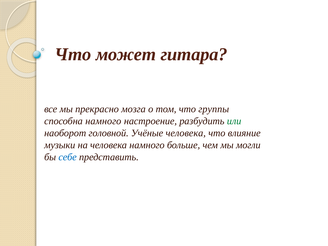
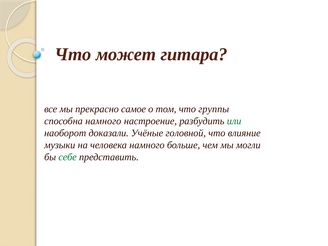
мозга: мозга -> самое
головной: головной -> доказали
Учёные человека: человека -> головной
себе colour: blue -> green
